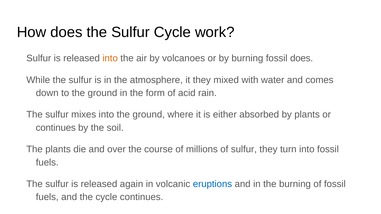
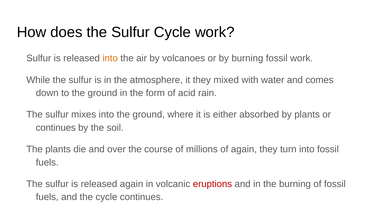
fossil does: does -> work
of sulfur: sulfur -> again
eruptions colour: blue -> red
